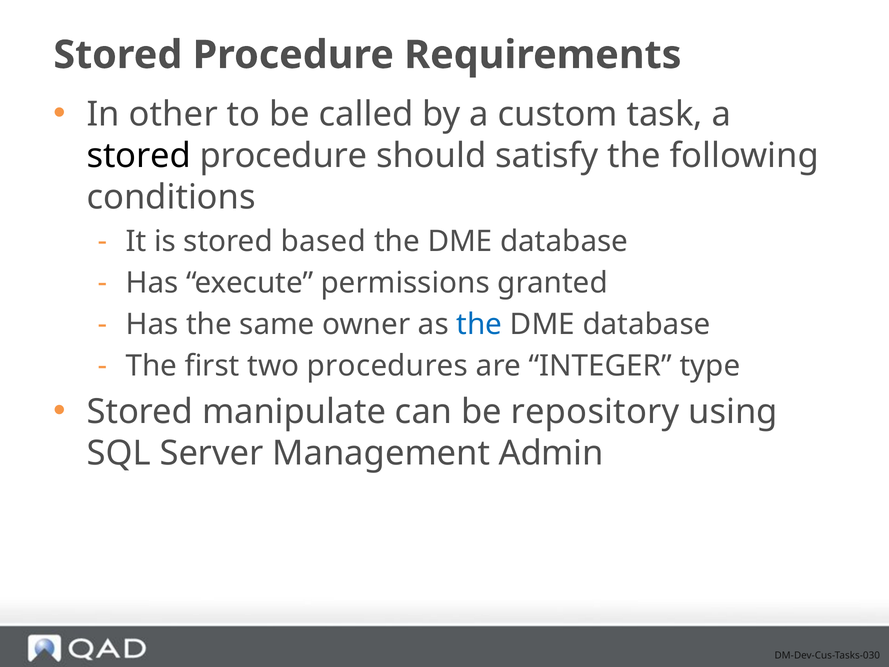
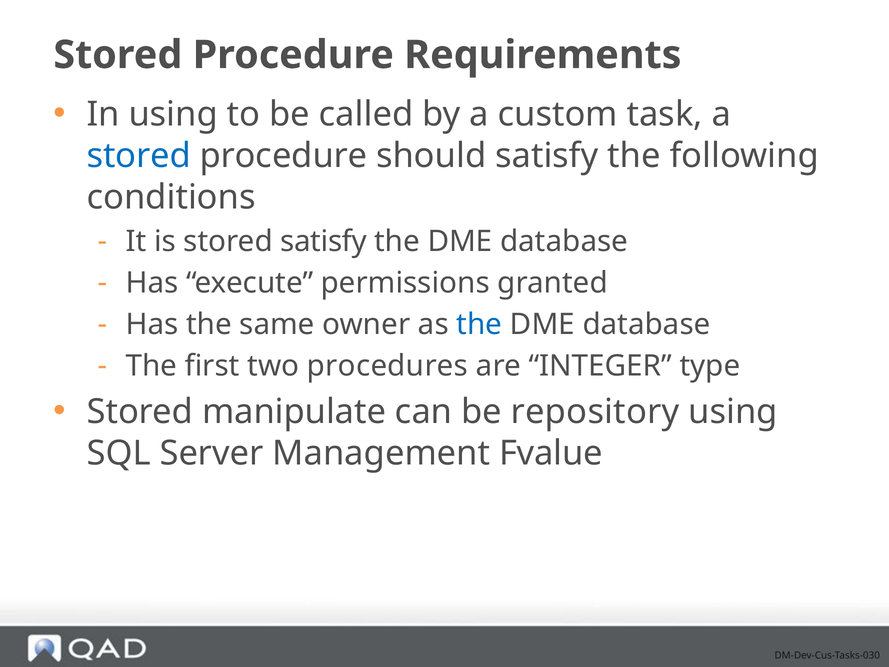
In other: other -> using
stored at (139, 156) colour: black -> blue
stored based: based -> satisfy
Admin: Admin -> Fvalue
